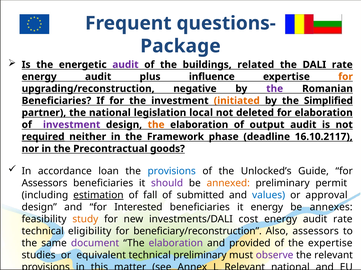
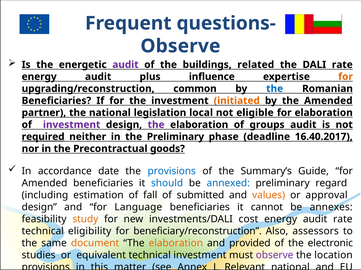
Package at (180, 46): Package -> Observe
negative: negative -> common
the at (275, 89) colour: purple -> blue
the Simplified: Simplified -> Amended
deleted: deleted -> eligible
the at (156, 125) colour: orange -> purple
output: output -> groups
the Framework: Framework -> Preliminary
16.10.2117: 16.10.2117 -> 16.40.2017
loan: loan -> date
Unlocked’s: Unlocked’s -> Summary’s
Assessors at (45, 184): Assessors -> Amended
should colour: purple -> blue
annexed colour: orange -> blue
permit: permit -> regard
estimation underline: present -> none
values colour: blue -> orange
Interested: Interested -> Language
it energy: energy -> cannot
document colour: purple -> orange
elaboration at (176, 244) colour: purple -> orange
the expertise: expertise -> electronic
technical preliminary: preliminary -> investment
the relevant: relevant -> location
